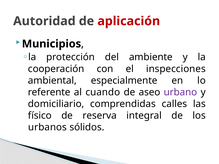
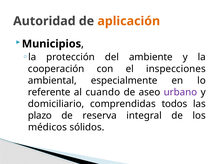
aplicación colour: red -> orange
calles: calles -> todos
físico: físico -> plazo
urbanos: urbanos -> médicos
